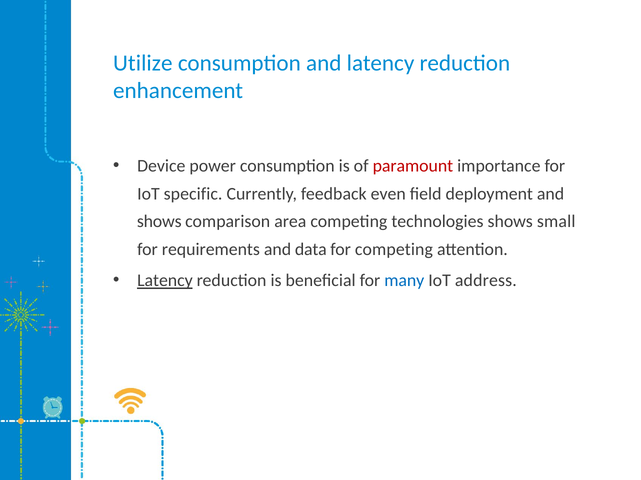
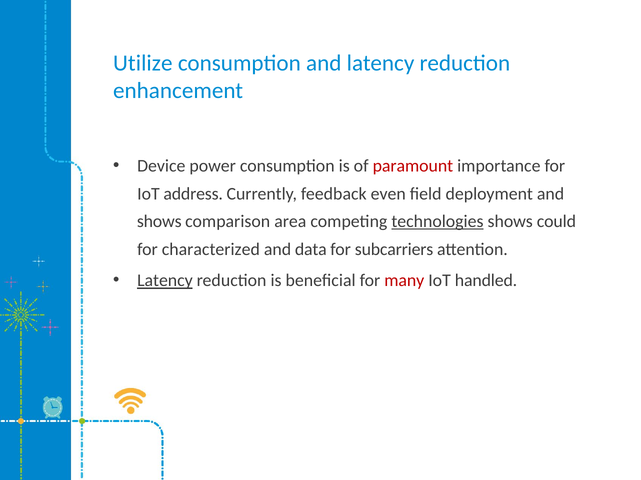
specific: specific -> address
technologies underline: none -> present
small: small -> could
requirements: requirements -> characterized
for competing: competing -> subcarriers
many colour: blue -> red
address: address -> handled
